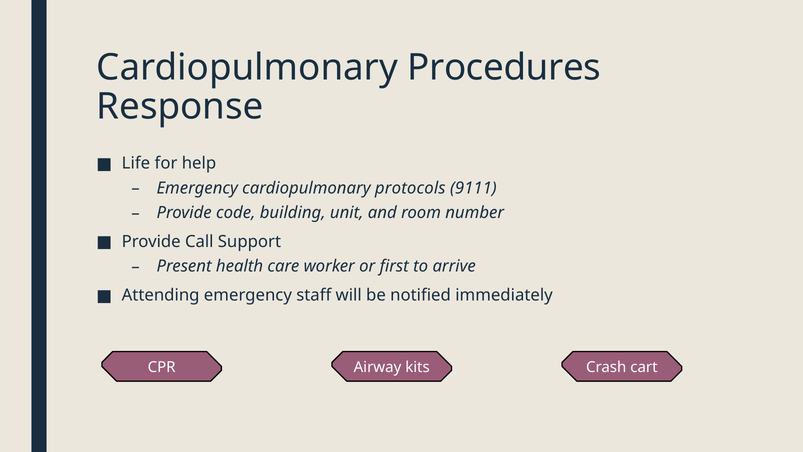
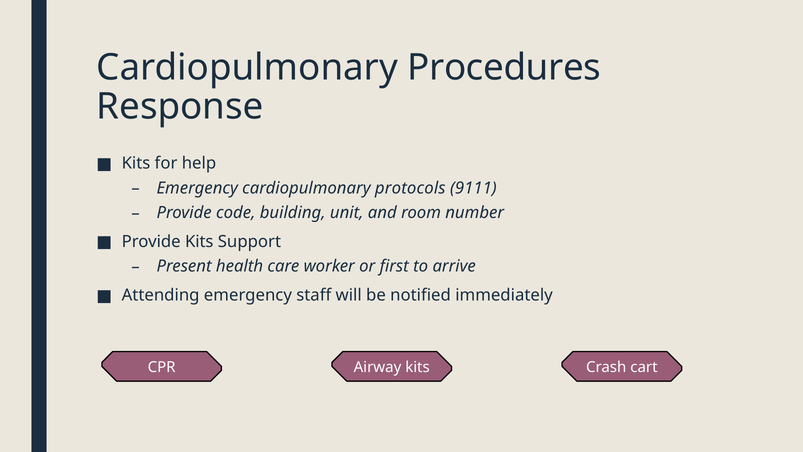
Life at (136, 163): Life -> Kits
Provide Call: Call -> Kits
